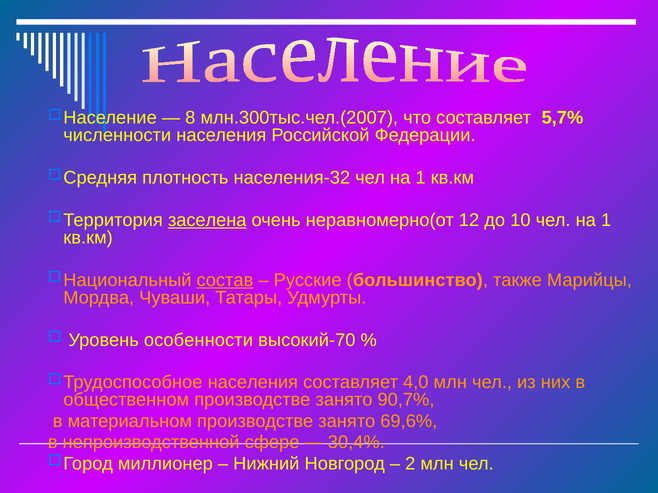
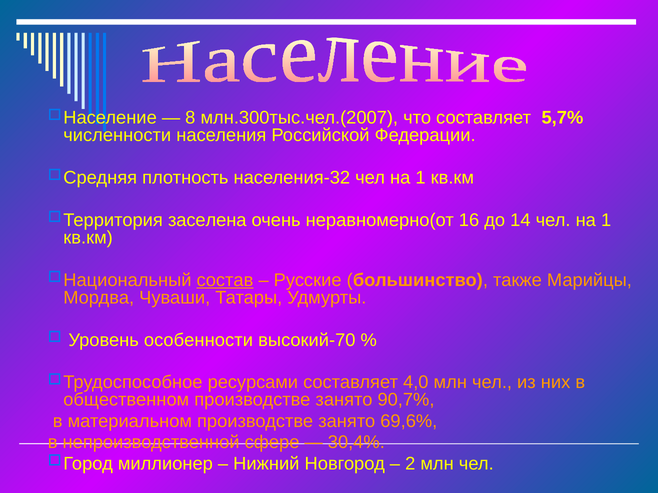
заселена underline: present -> none
12: 12 -> 16
10: 10 -> 14
населения at (253, 383): населения -> ресурсами
